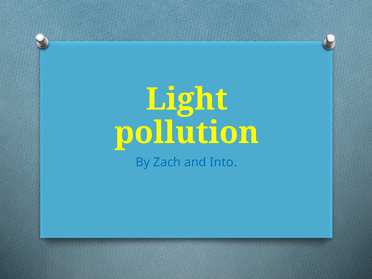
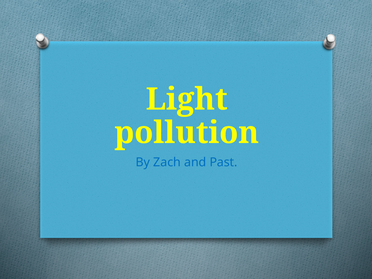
Into: Into -> Past
